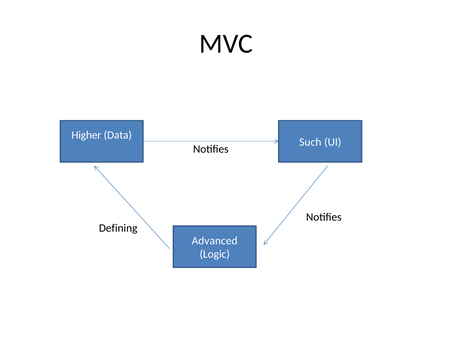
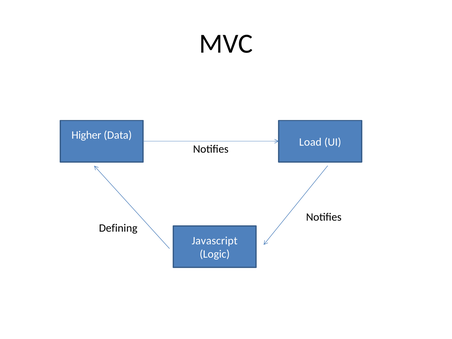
Such: Such -> Load
Advanced: Advanced -> Javascript
